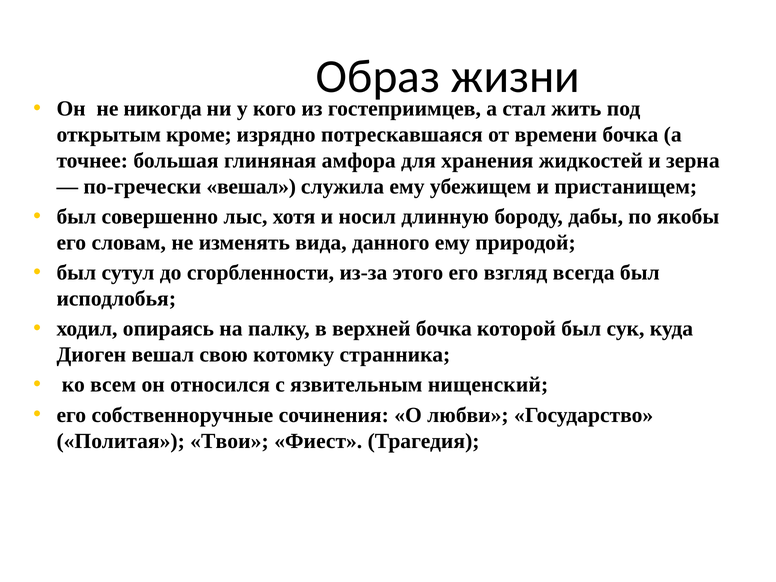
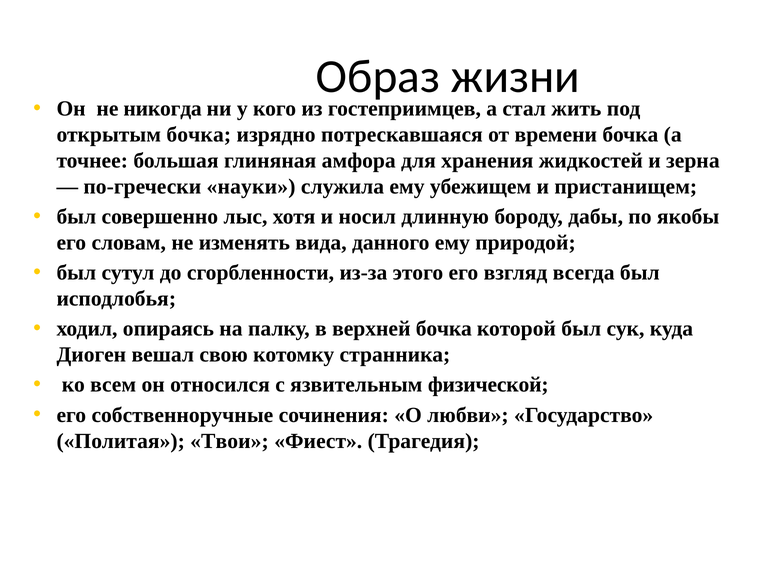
открытым кроме: кроме -> бочка
по-гречески вешал: вешал -> науки
нищенский: нищенский -> физической
